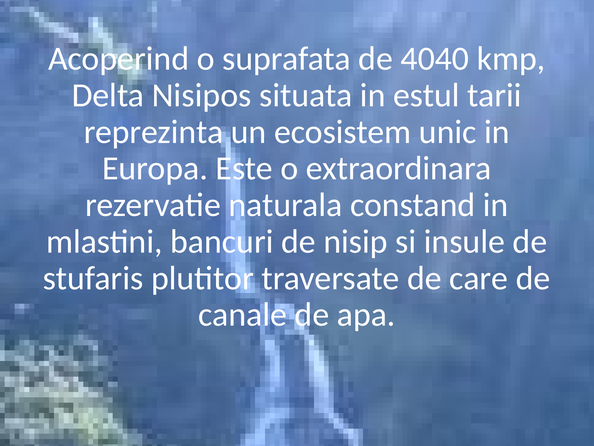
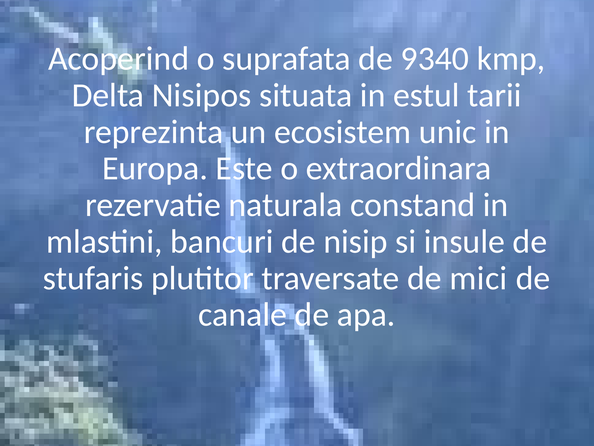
4040: 4040 -> 9340
care: care -> mici
